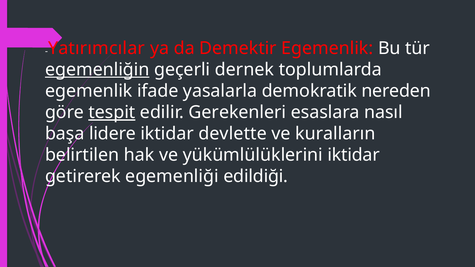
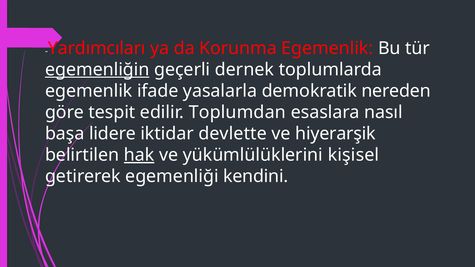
Yatırımcılar: Yatırımcılar -> Yardımcıları
Demektir: Demektir -> Korunma
tespit underline: present -> none
Gerekenleri: Gerekenleri -> Toplumdan
kuralların: kuralların -> hiyerarşik
hak underline: none -> present
yükümlülüklerini iktidar: iktidar -> kişisel
edildiği: edildiği -> kendini
